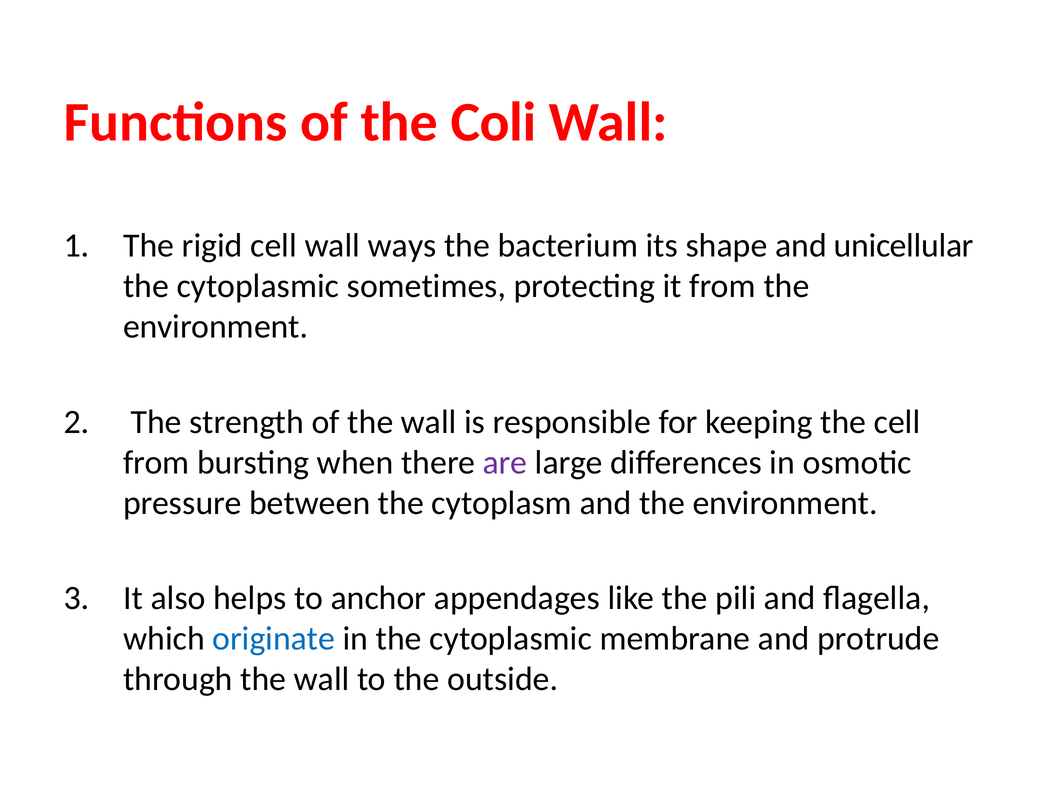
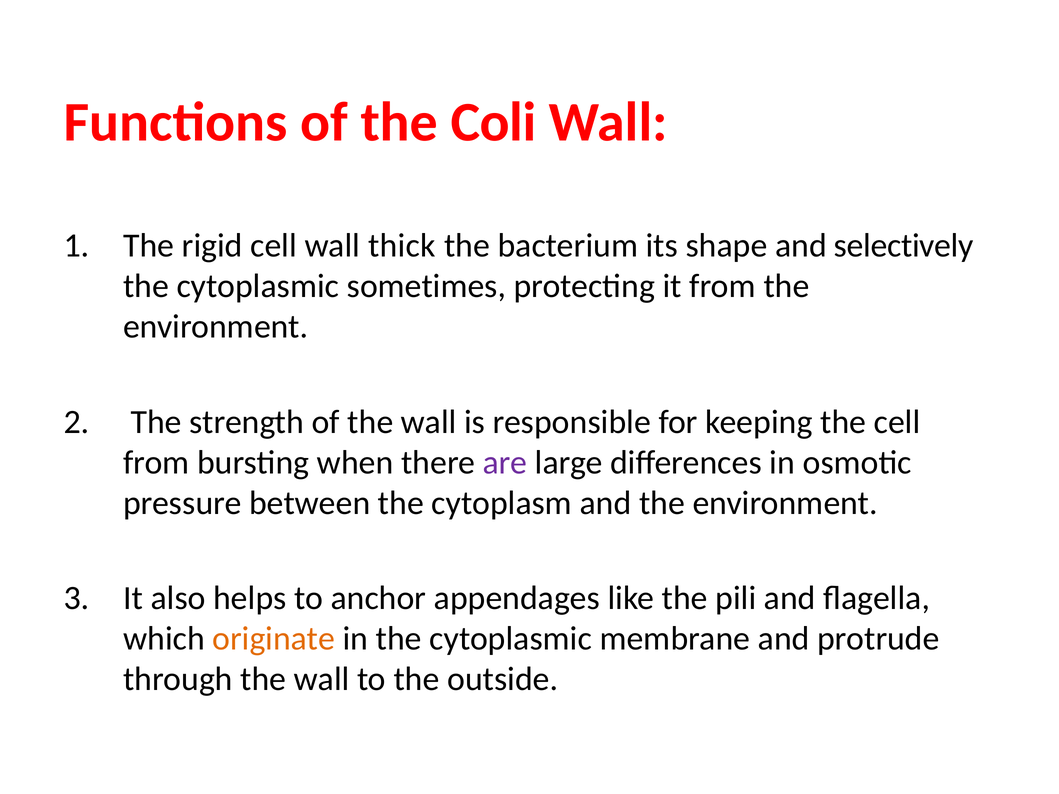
ways: ways -> thick
unicellular: unicellular -> selectively
originate colour: blue -> orange
